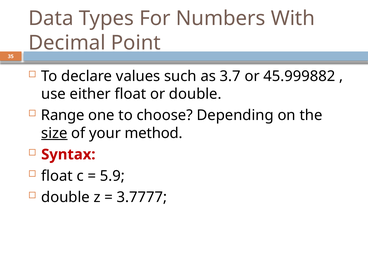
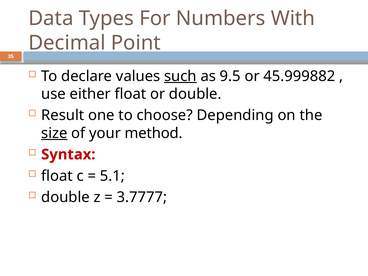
such underline: none -> present
3.7: 3.7 -> 9.5
Range: Range -> Result
5.9: 5.9 -> 5.1
